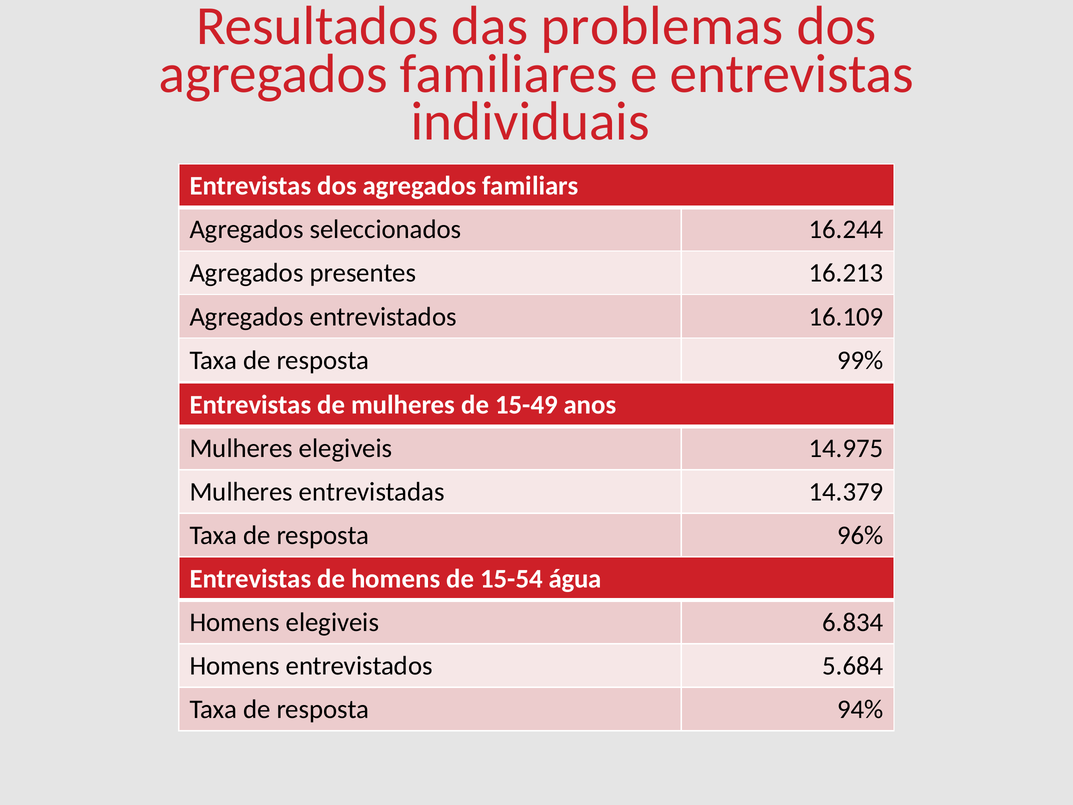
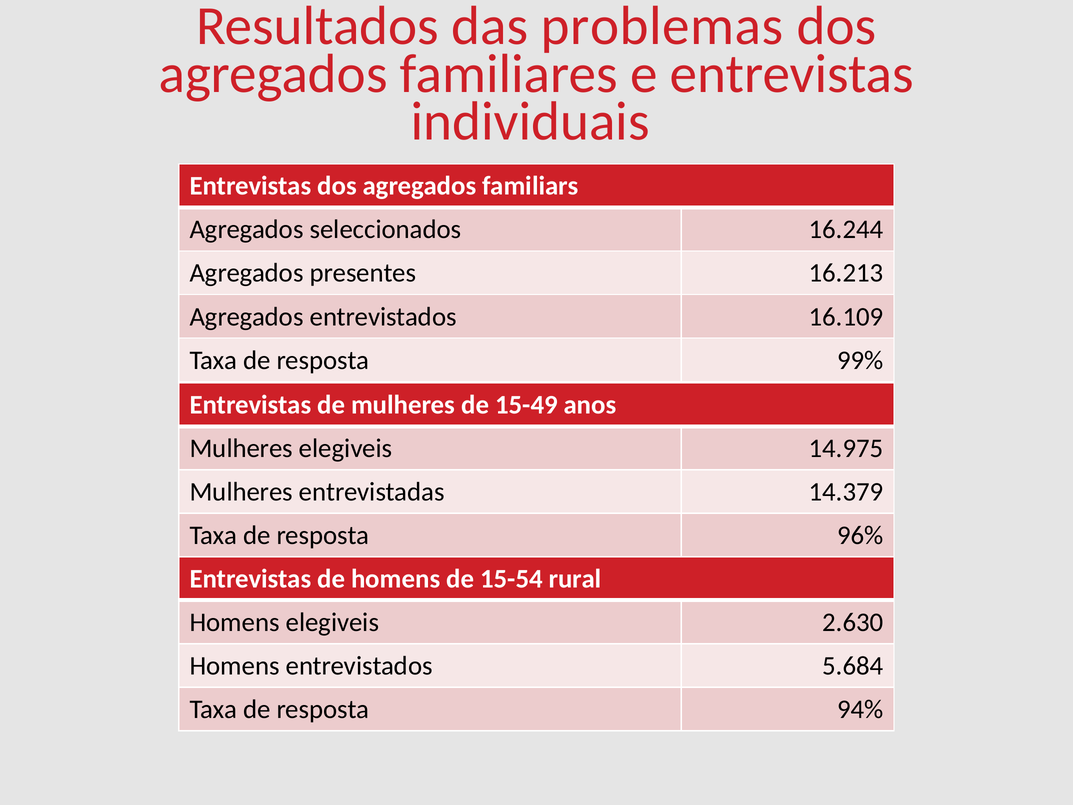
água: água -> rural
6.834: 6.834 -> 2.630
